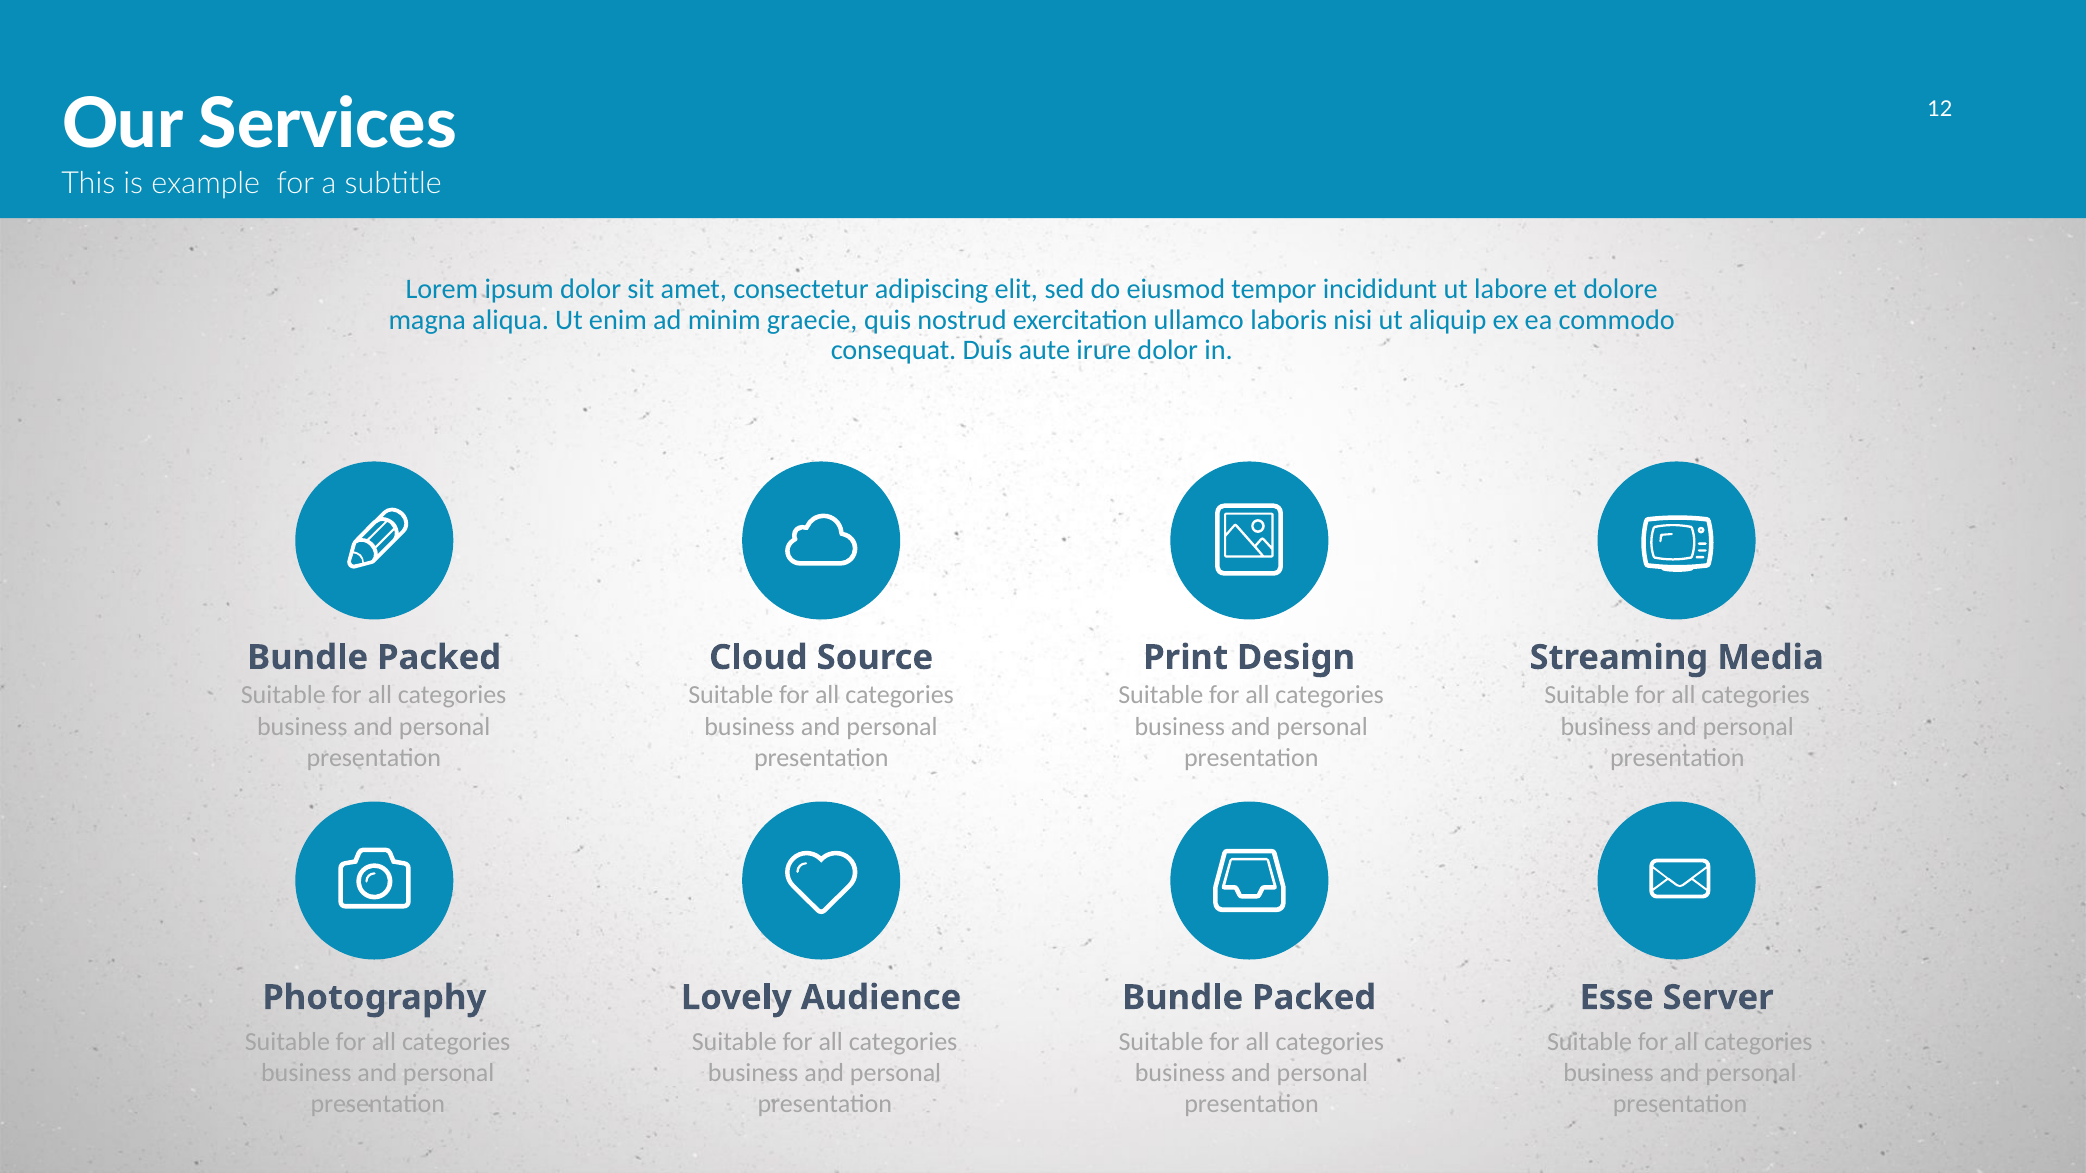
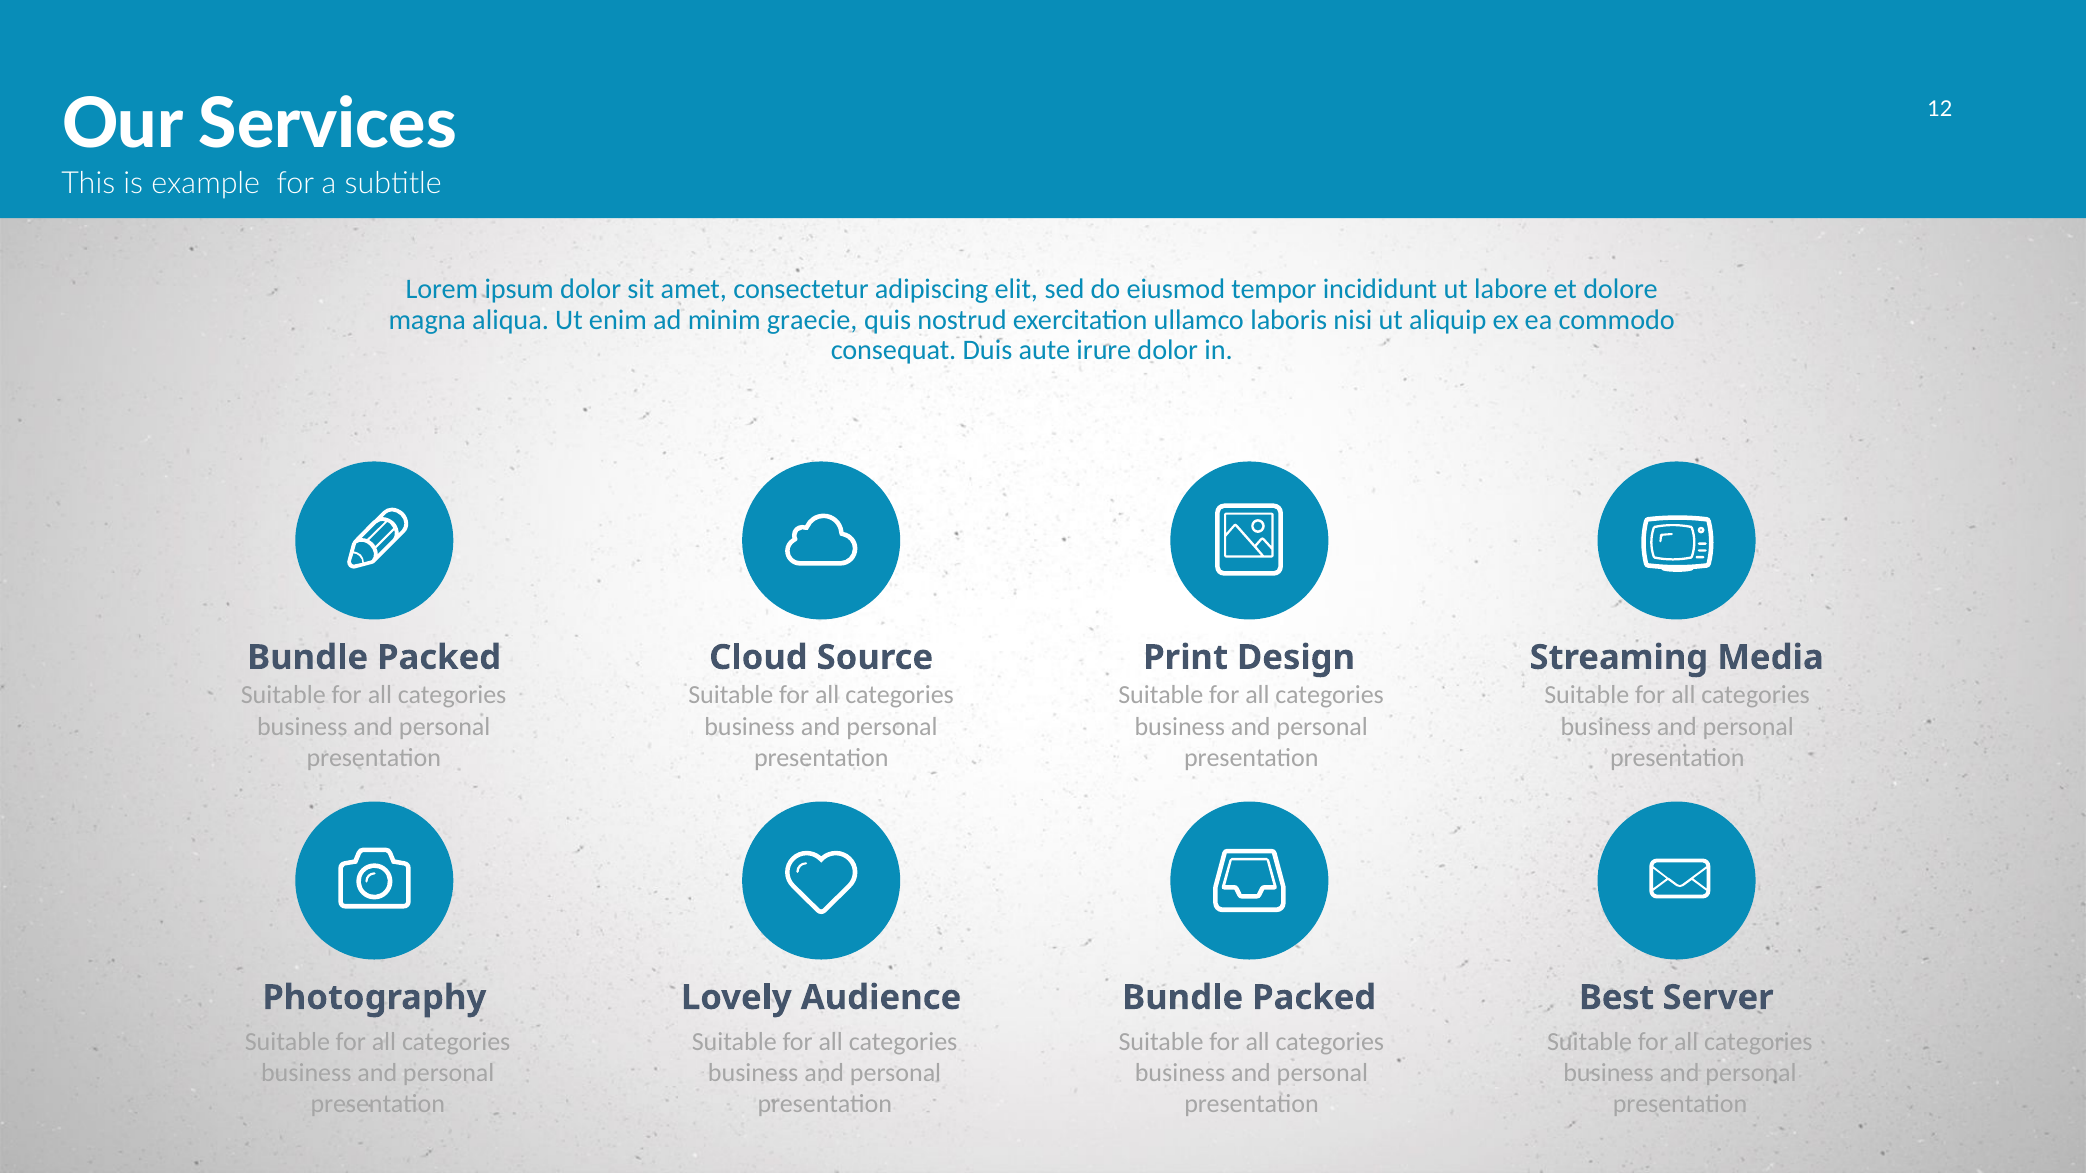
Esse: Esse -> Best
